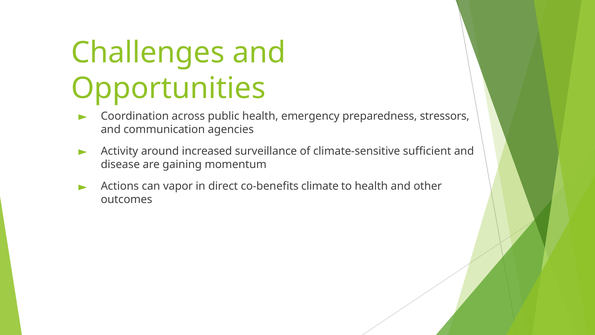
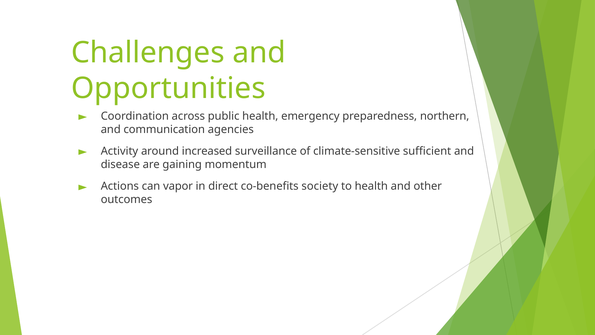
stressors: stressors -> northern
climate: climate -> society
